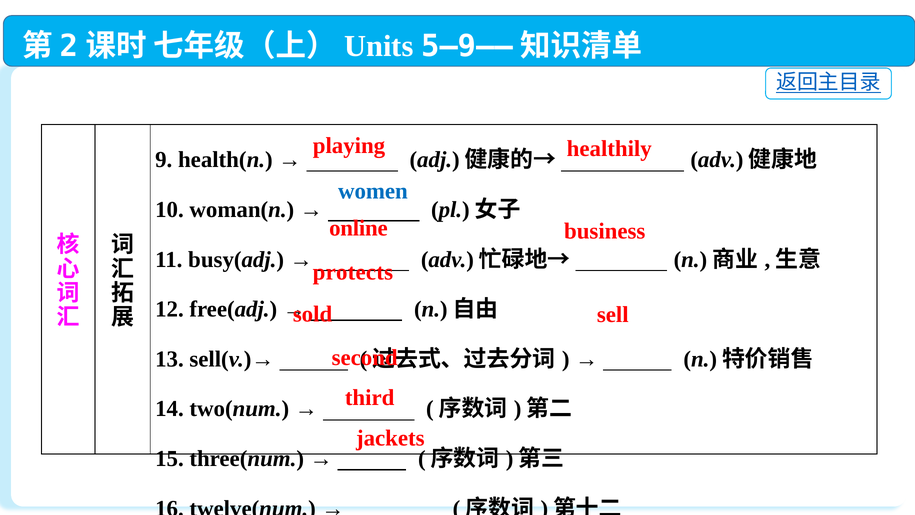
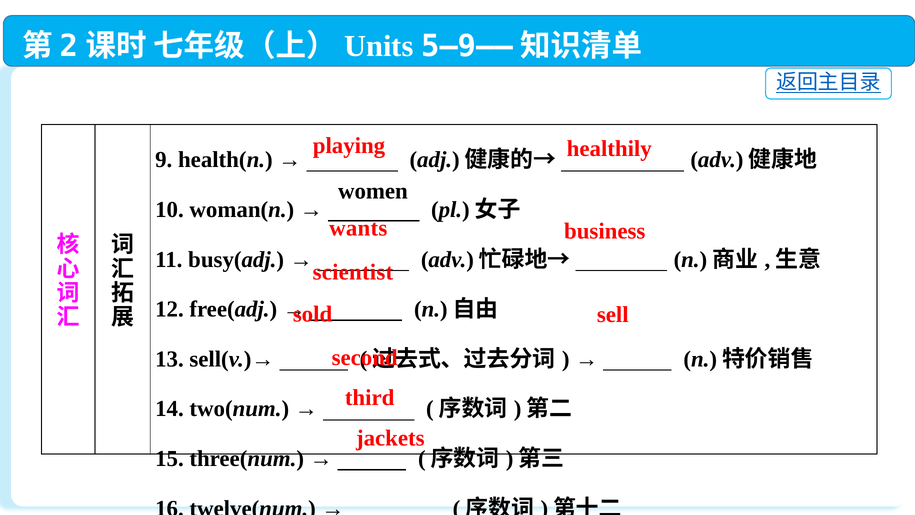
women colour: blue -> black
online: online -> wants
protects: protects -> scientist
